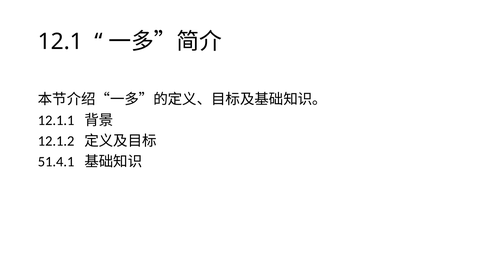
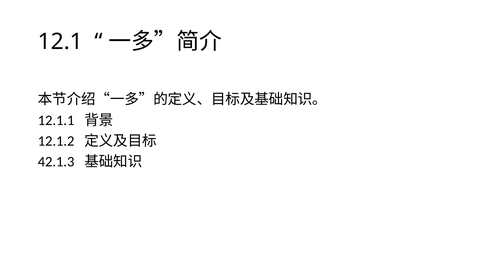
51.4.1: 51.4.1 -> 42.1.3
